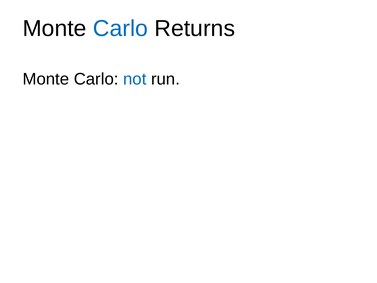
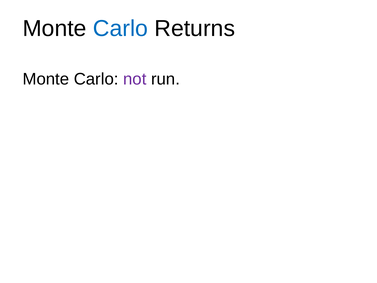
not colour: blue -> purple
